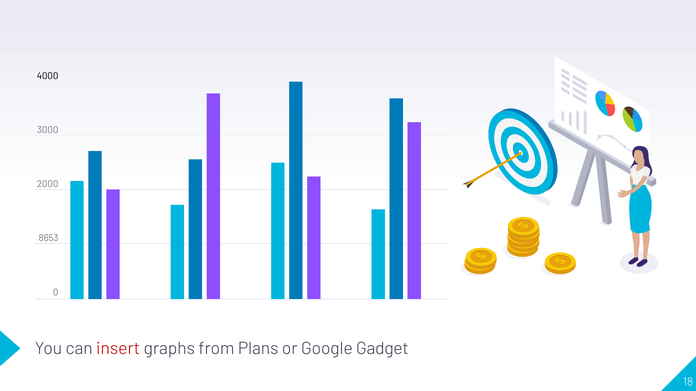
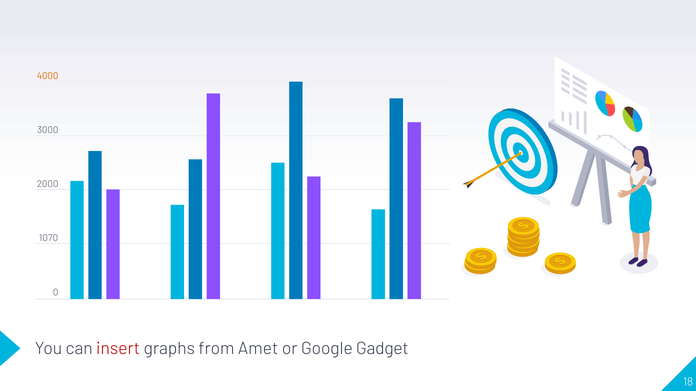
4000 colour: black -> orange
8653: 8653 -> 1070
Plans: Plans -> Amet
